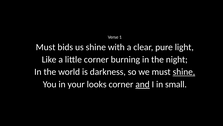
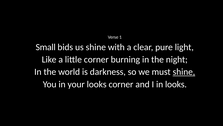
Must at (46, 47): Must -> Small
and underline: present -> none
in small: small -> looks
